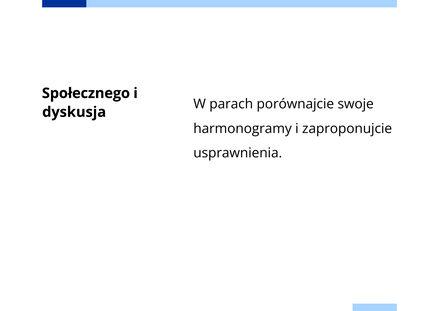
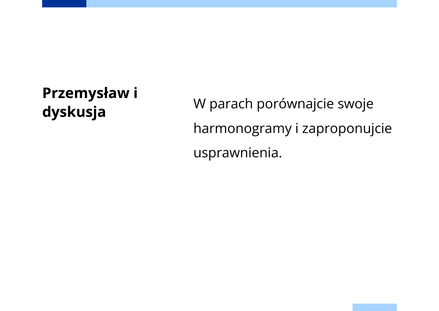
Społecznego: Społecznego -> Przemysław
